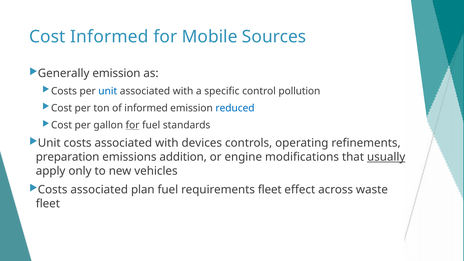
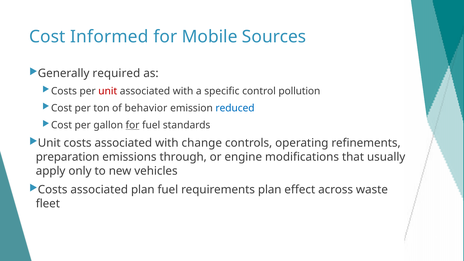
Generally emission: emission -> required
unit at (108, 91) colour: blue -> red
of informed: informed -> behavior
devices: devices -> change
addition: addition -> through
usually underline: present -> none
requirements fleet: fleet -> plan
